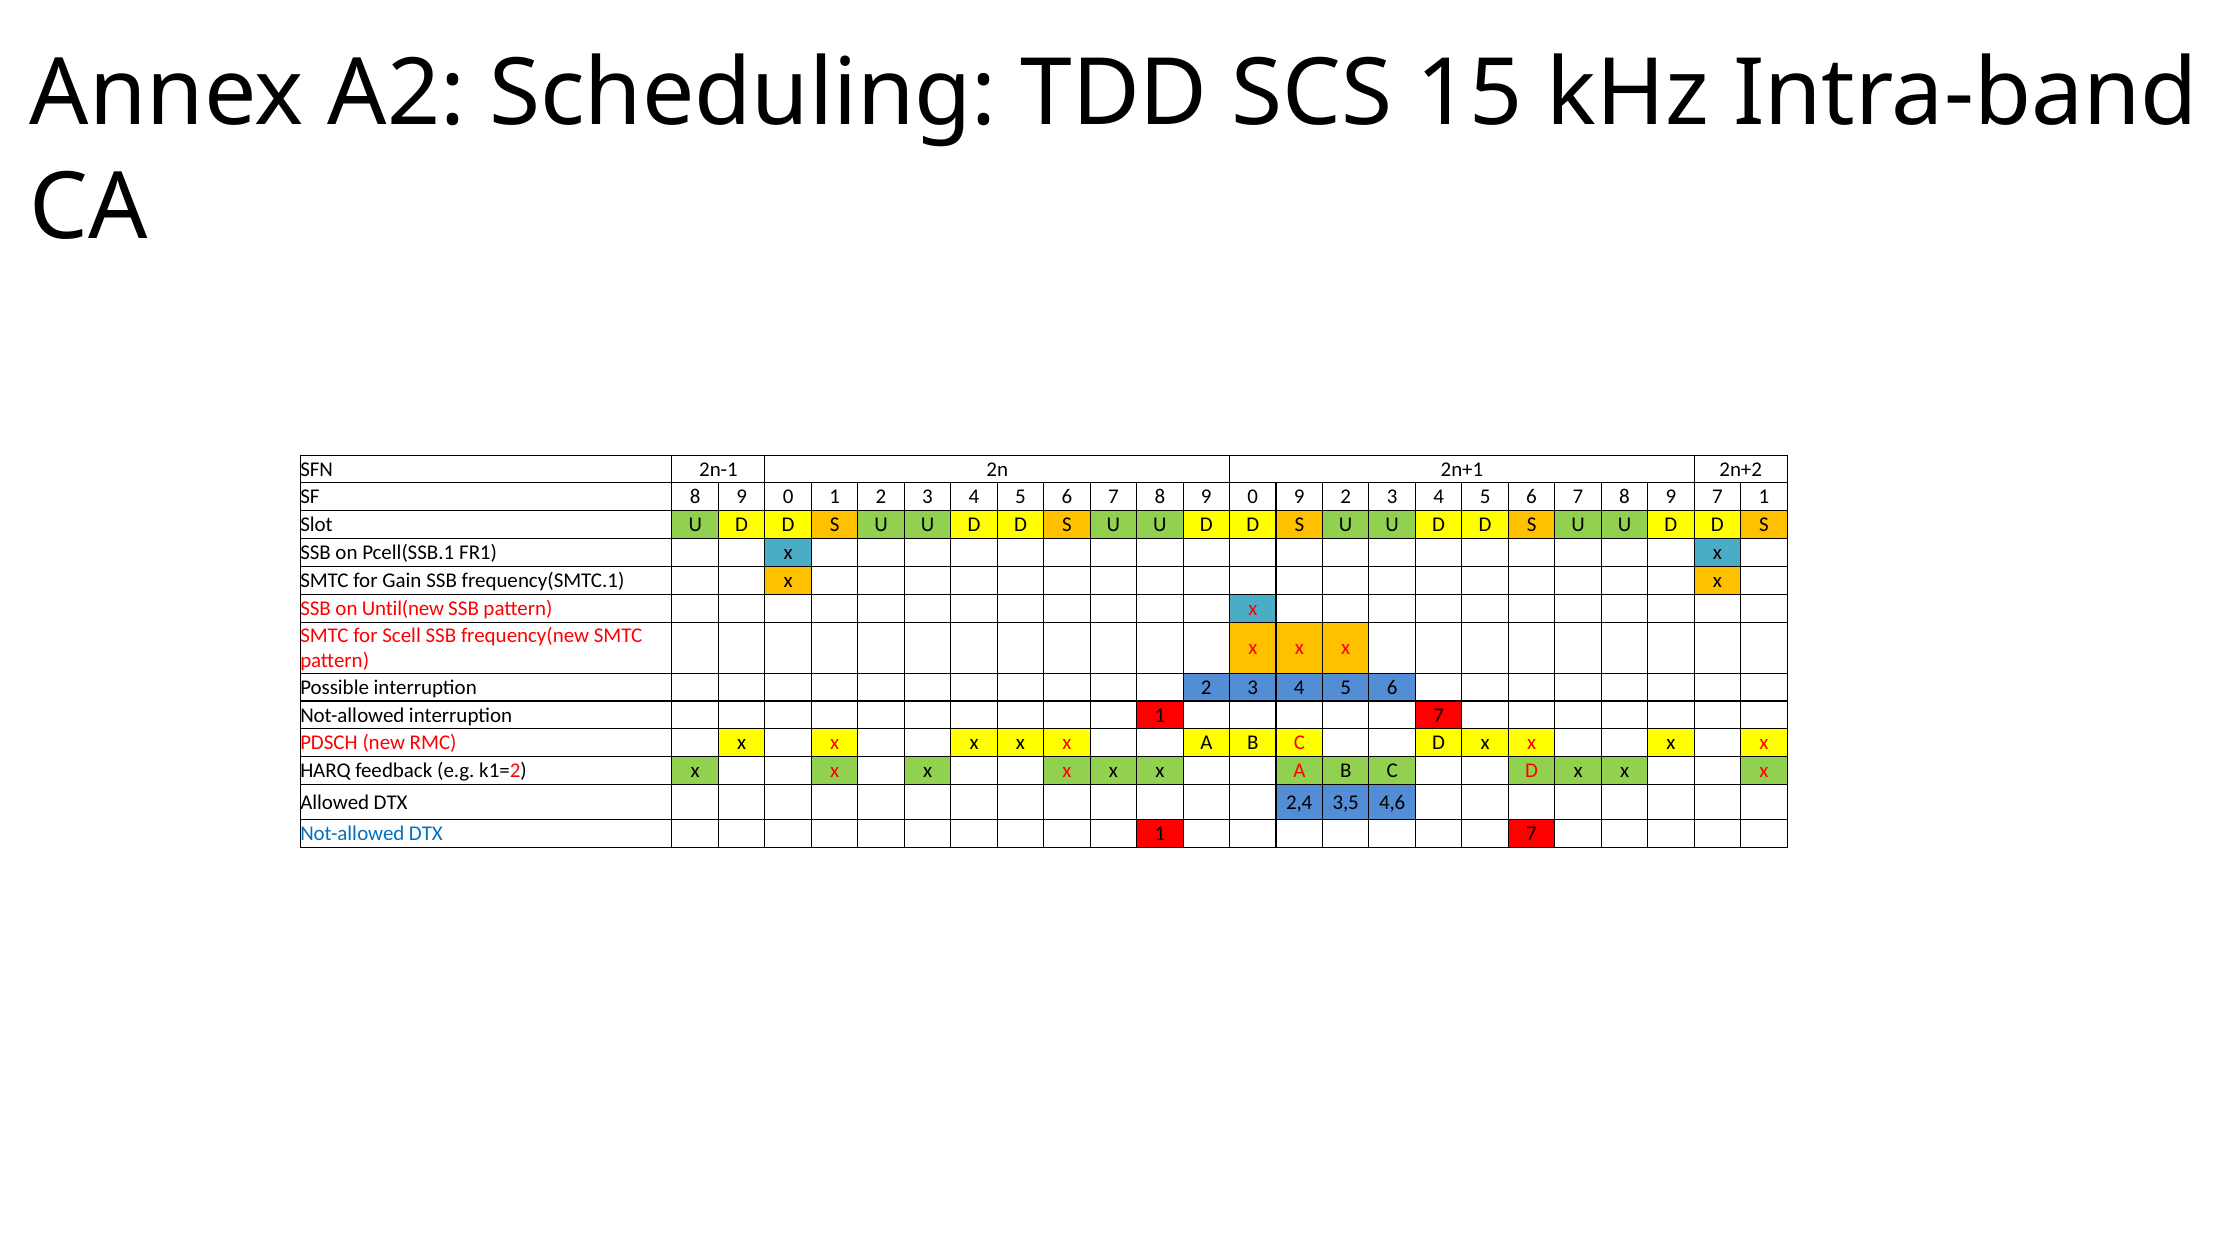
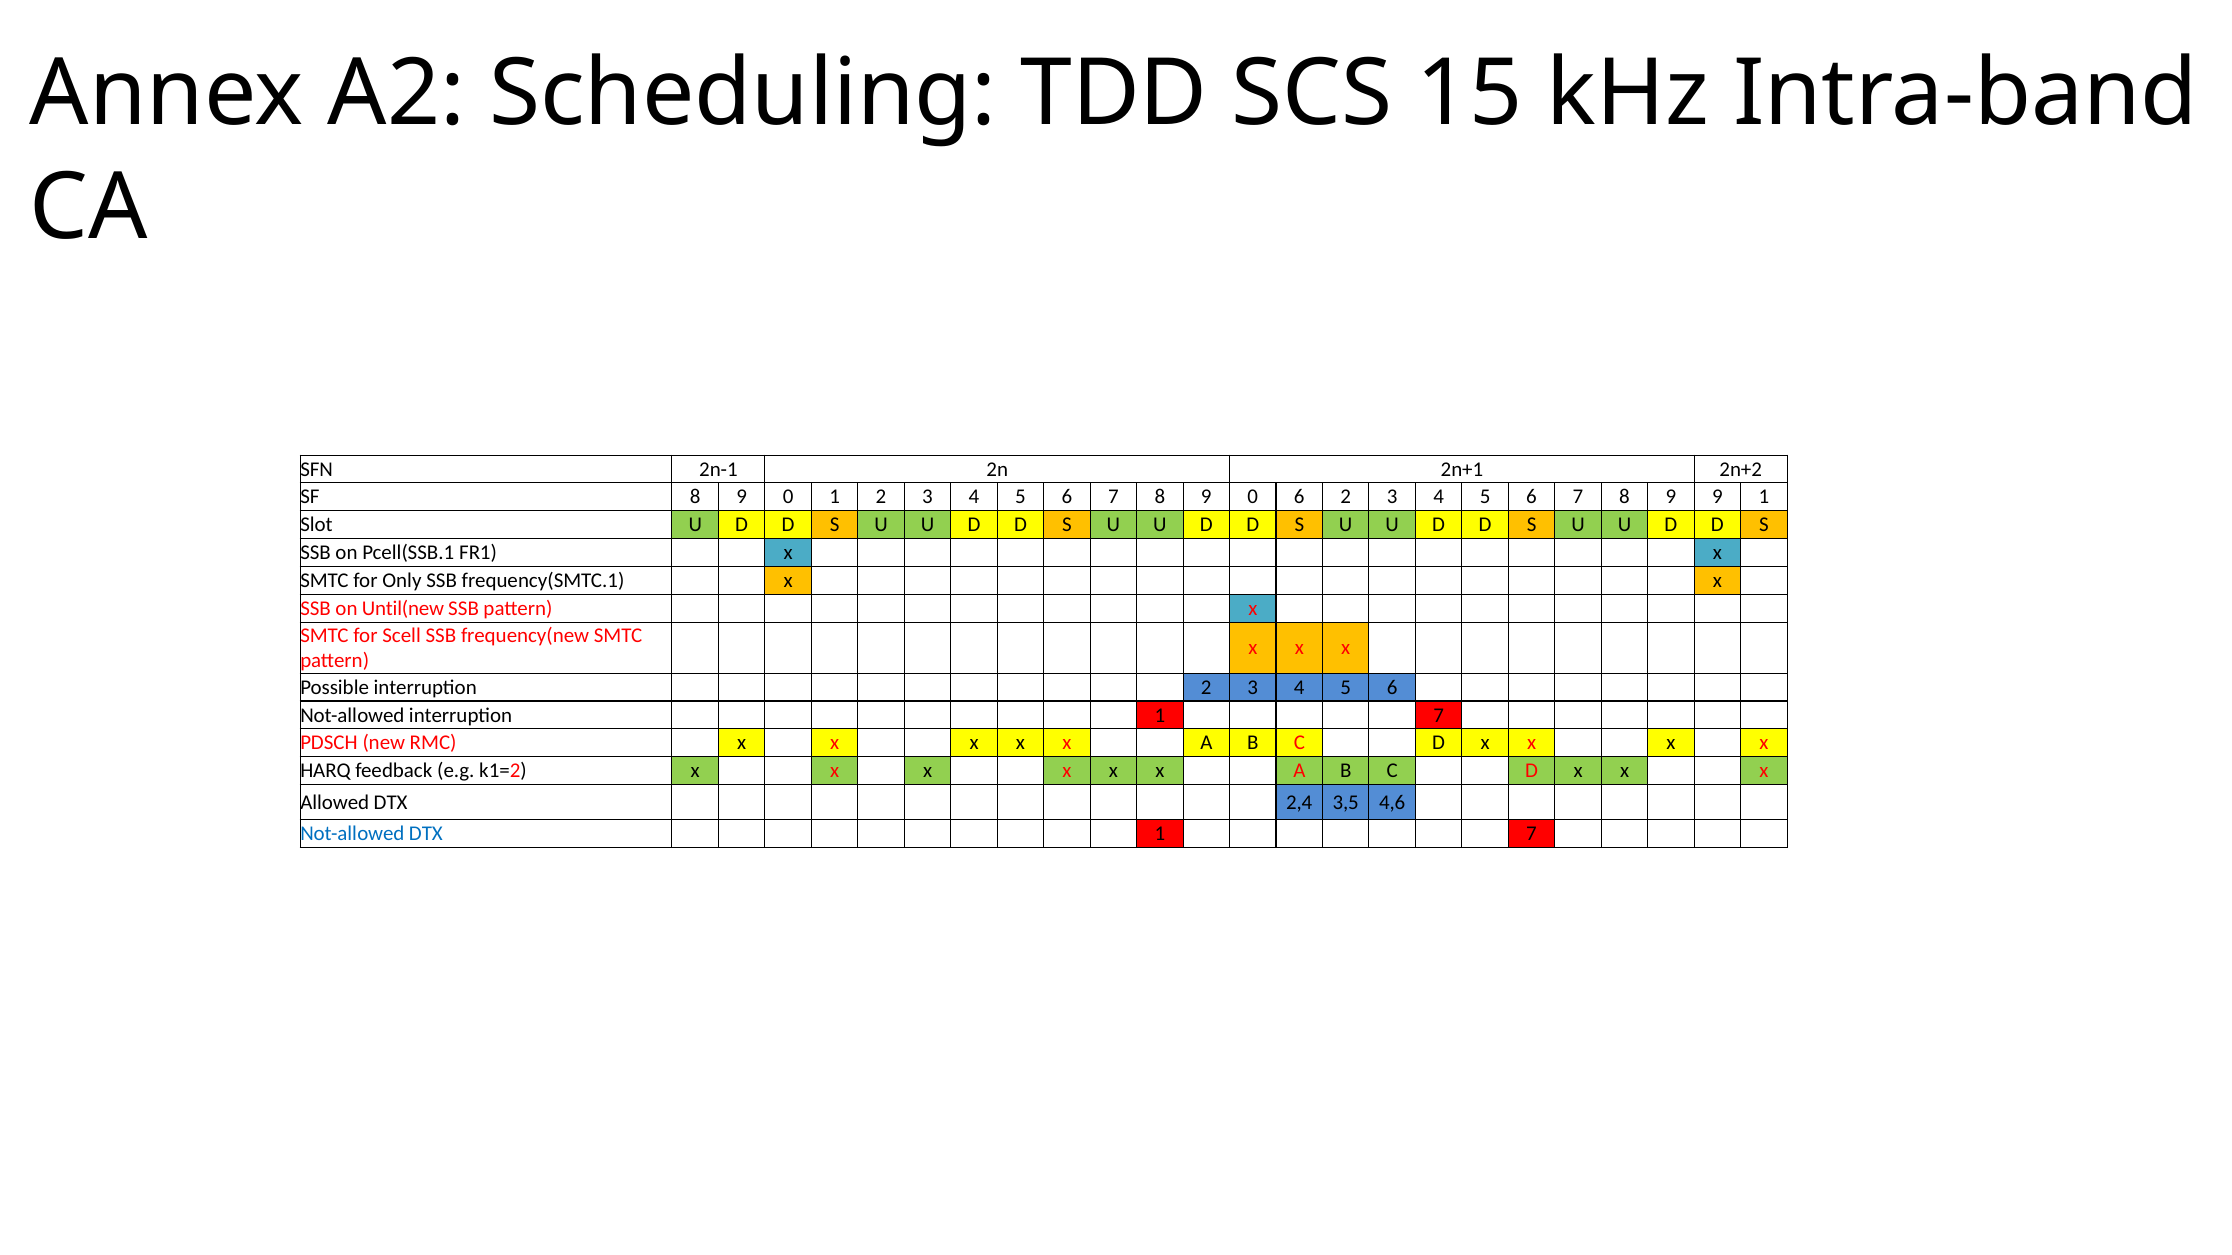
0 9: 9 -> 6
9 7: 7 -> 9
Gain: Gain -> Only
